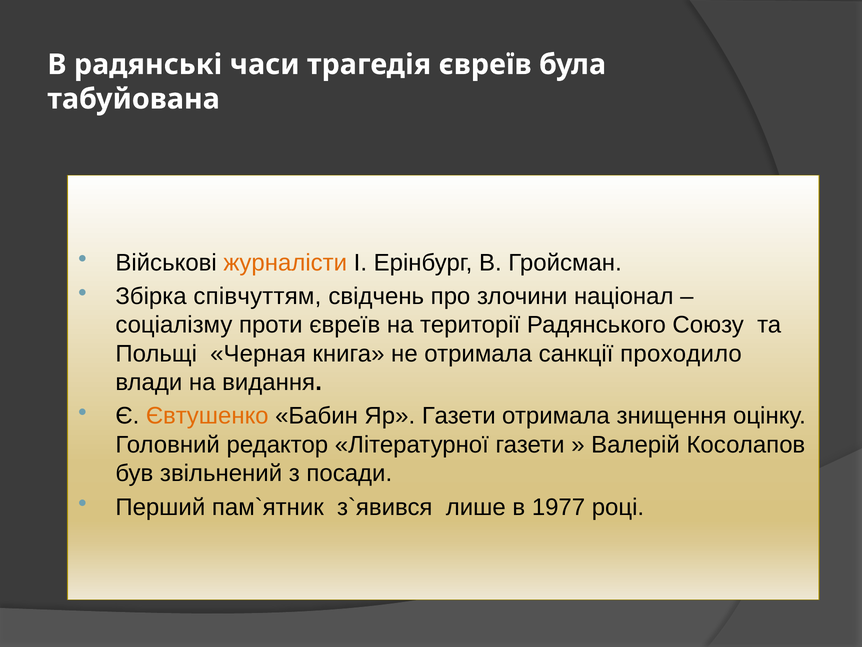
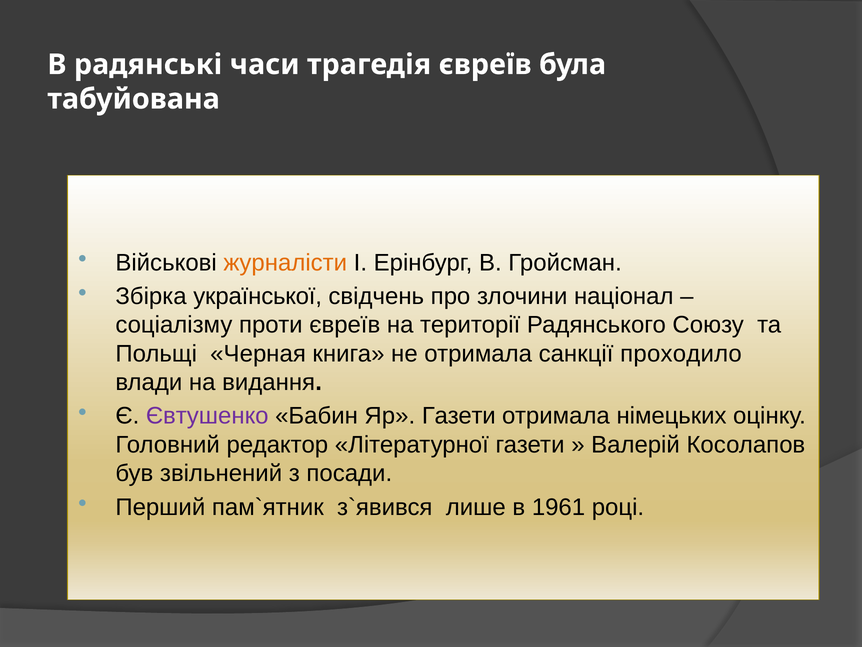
співчуттям: співчуттям -> української
Євтушенко colour: orange -> purple
знищення: знищення -> німецьких
1977: 1977 -> 1961
